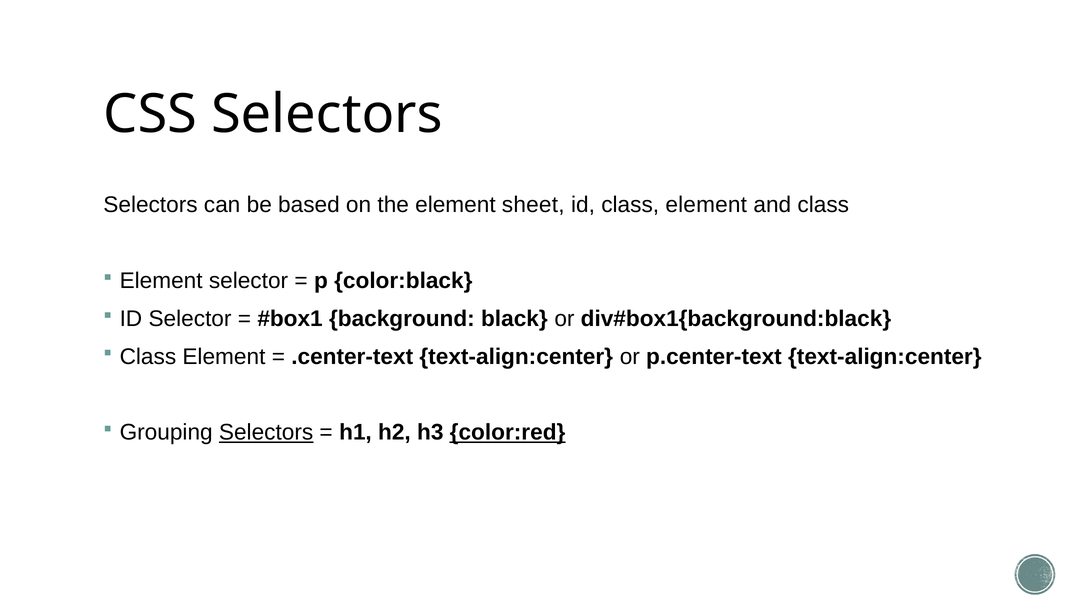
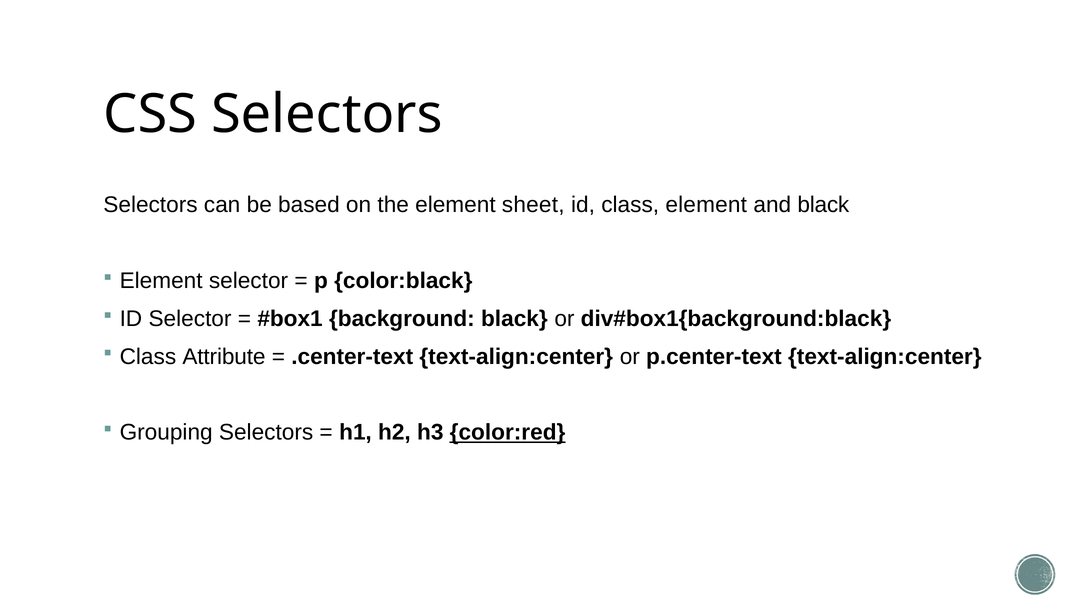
and class: class -> black
Element at (224, 357): Element -> Attribute
Selectors at (266, 433) underline: present -> none
